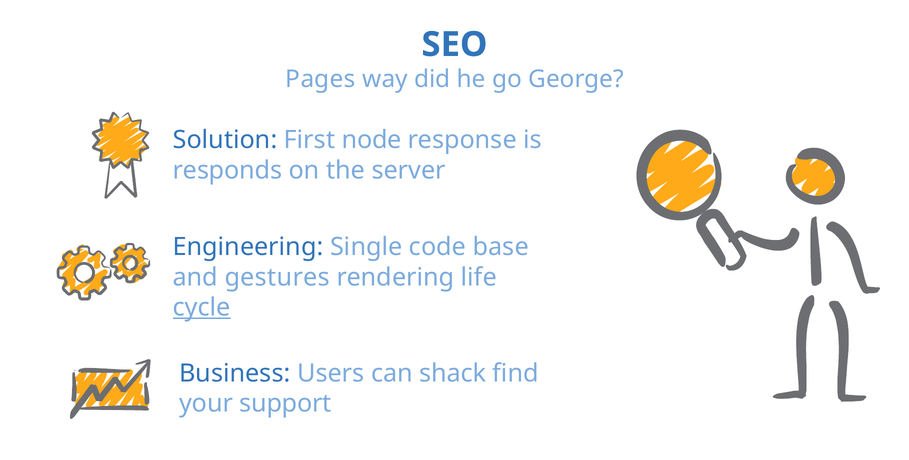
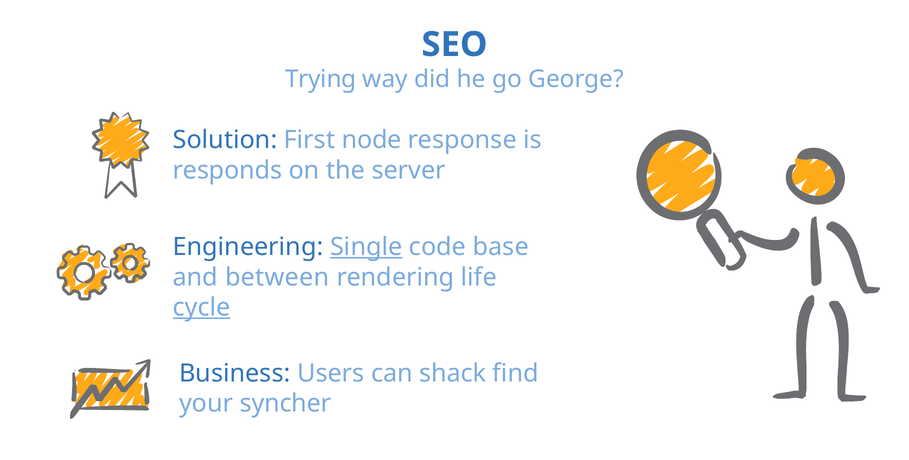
Pages: Pages -> Trying
Single underline: none -> present
gestures: gestures -> between
support: support -> syncher
